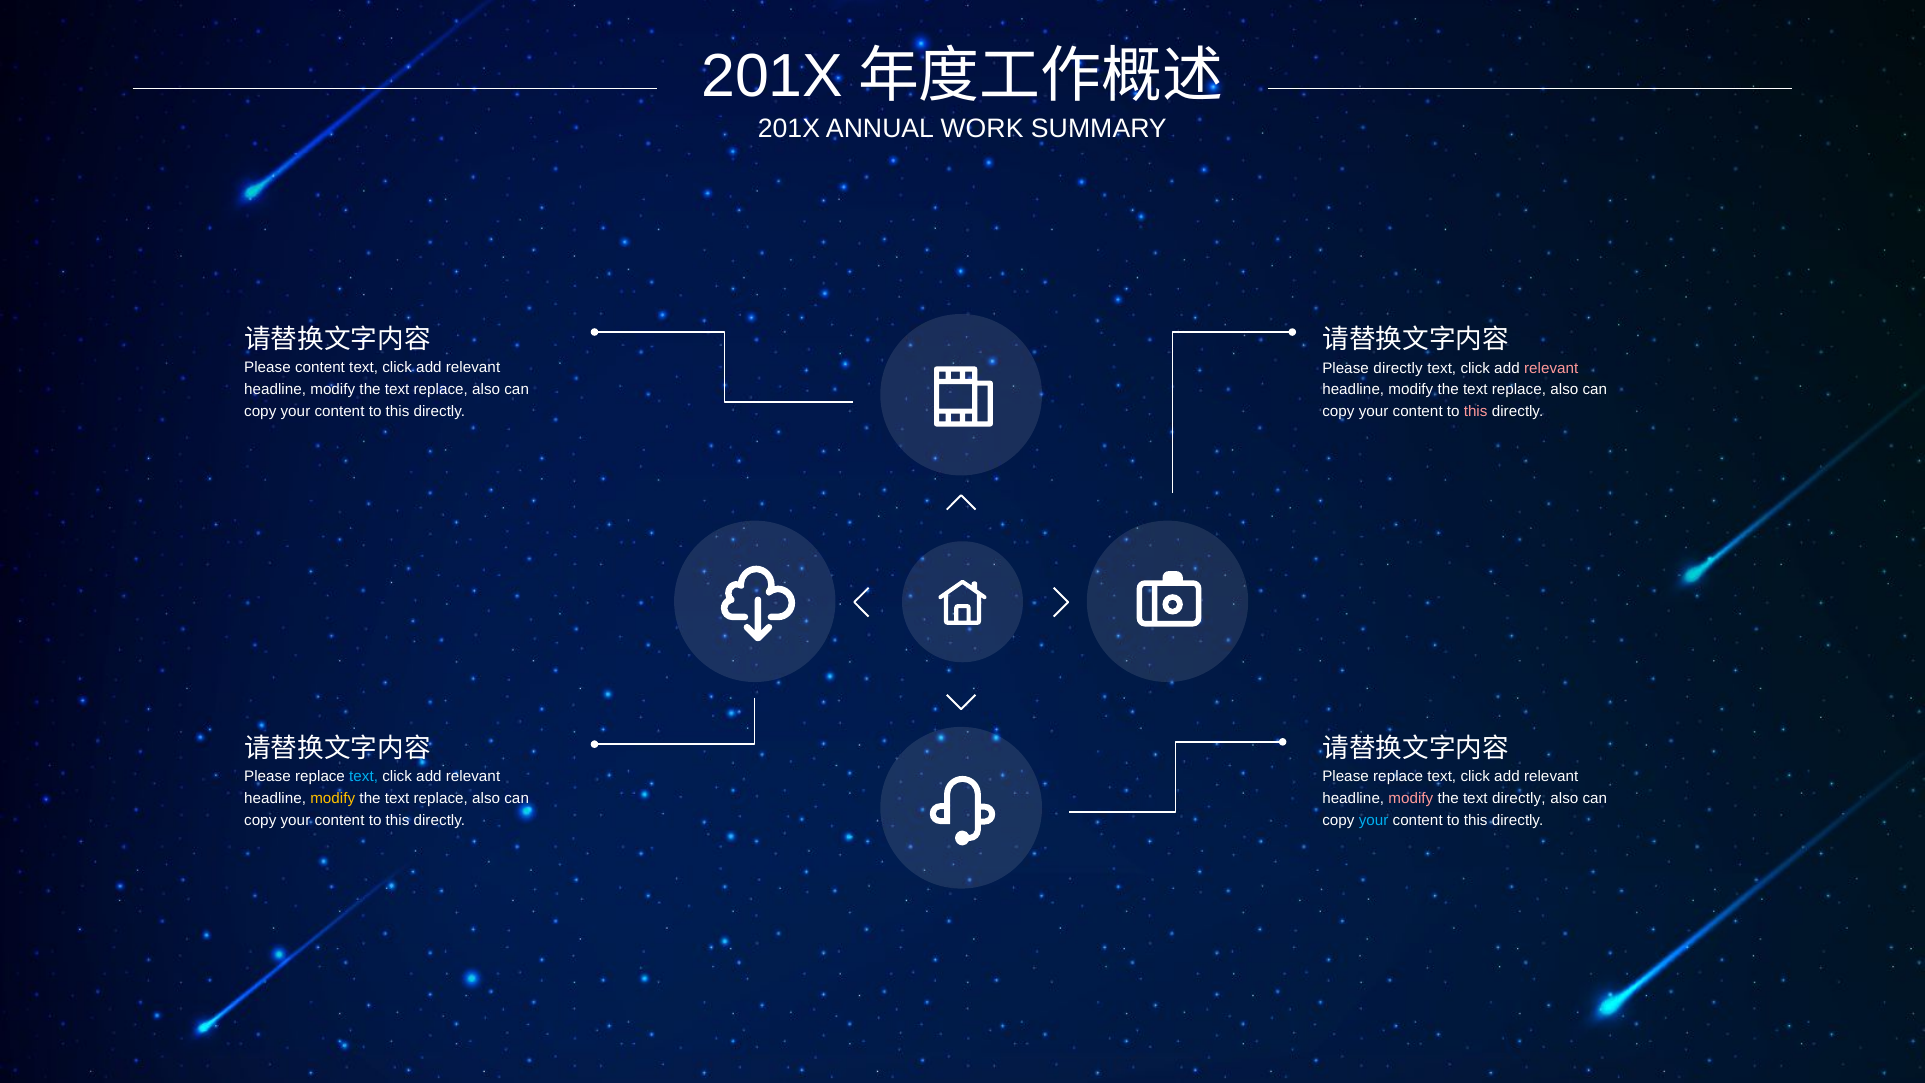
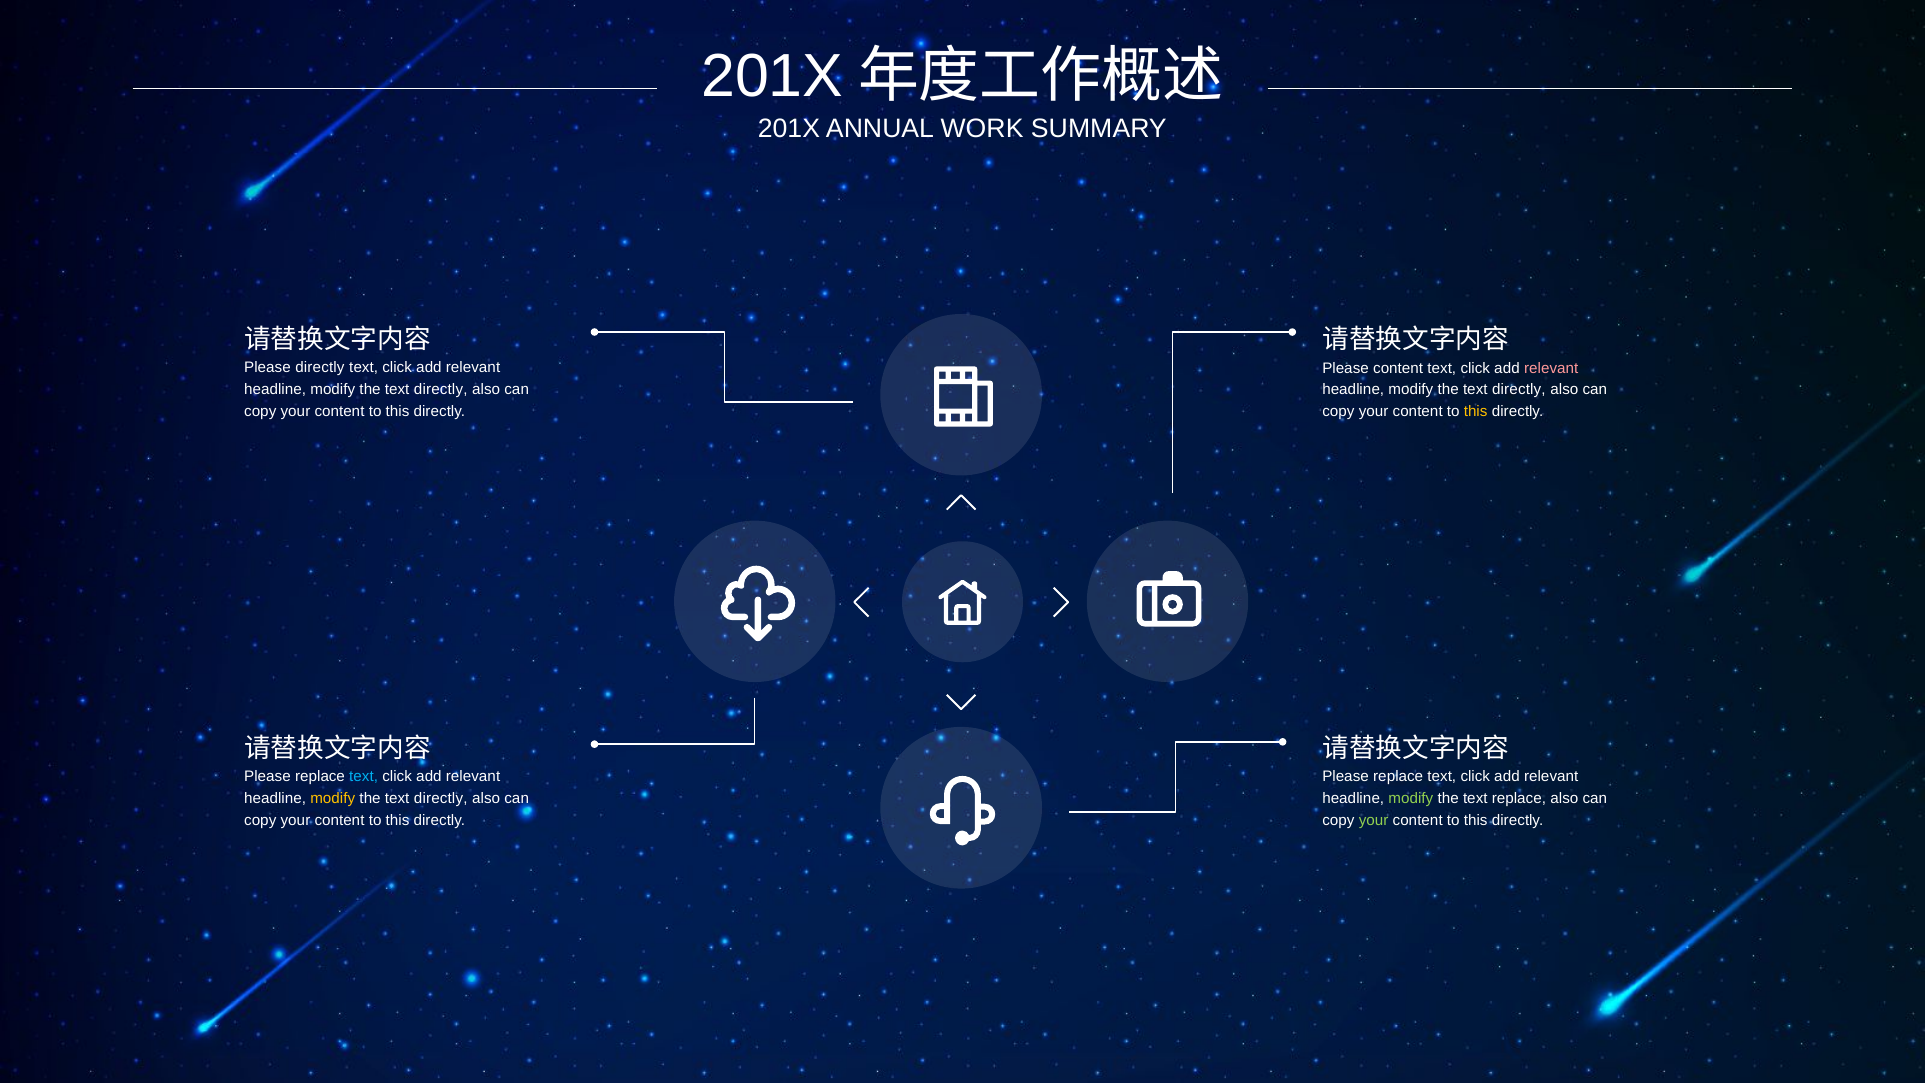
Please content: content -> directly
Please directly: directly -> content
replace at (441, 389): replace -> directly
replace at (1519, 390): replace -> directly
this at (1476, 412) colour: pink -> yellow
replace at (441, 799): replace -> directly
modify at (1411, 799) colour: pink -> light green
text directly: directly -> replace
your at (1374, 820) colour: light blue -> light green
